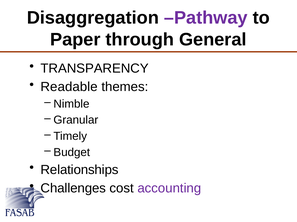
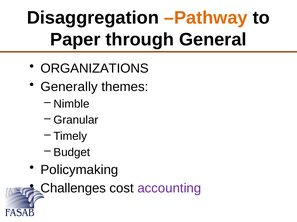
Pathway colour: purple -> orange
TRANSPARENCY: TRANSPARENCY -> ORGANIZATIONS
Readable: Readable -> Generally
Relationships: Relationships -> Policymaking
